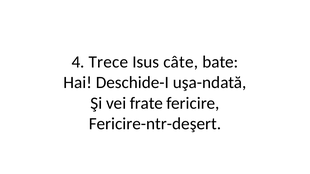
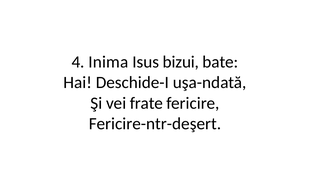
Trece: Trece -> Inima
câte: câte -> bizui
